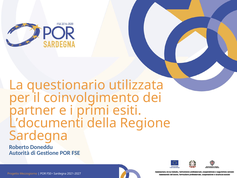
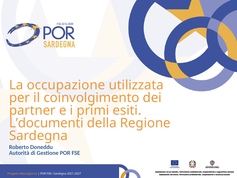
questionario: questionario -> occupazione
